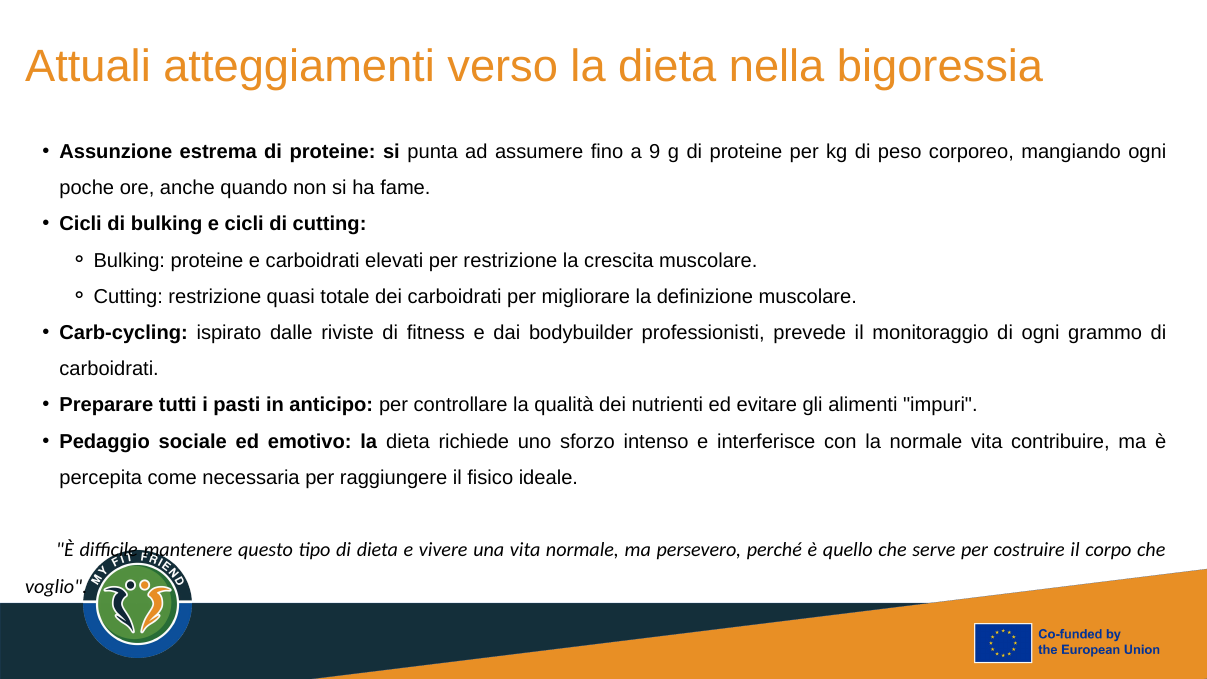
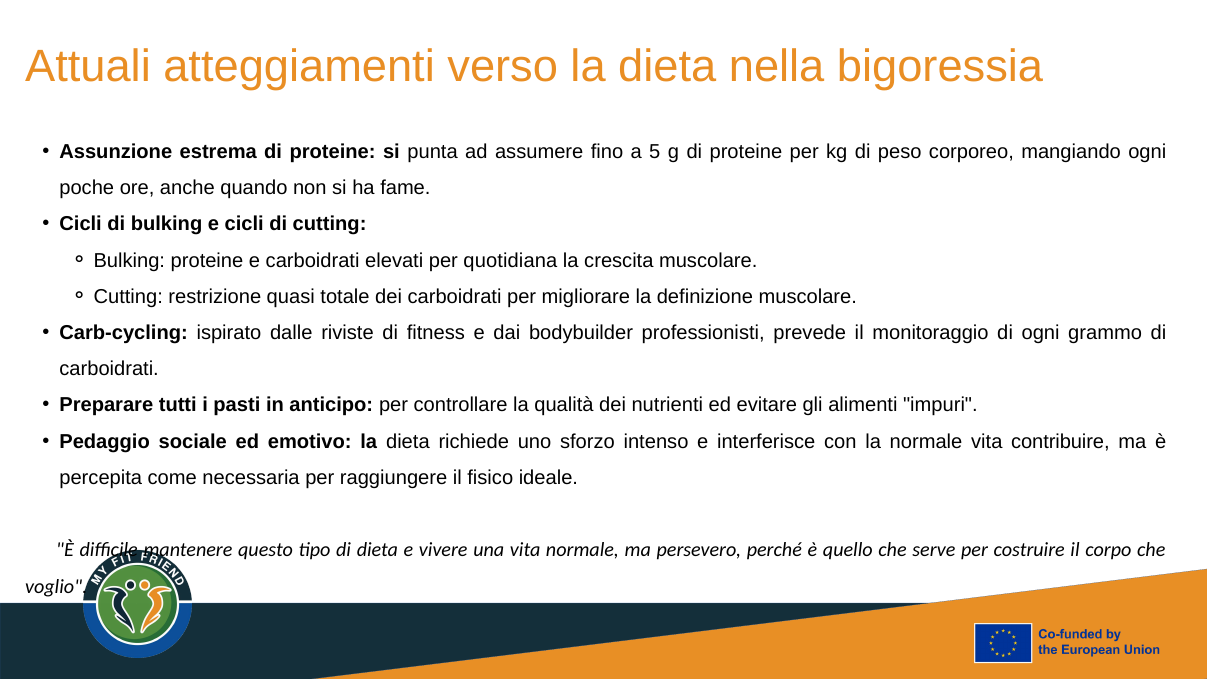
9: 9 -> 5
per restrizione: restrizione -> quotidiana
